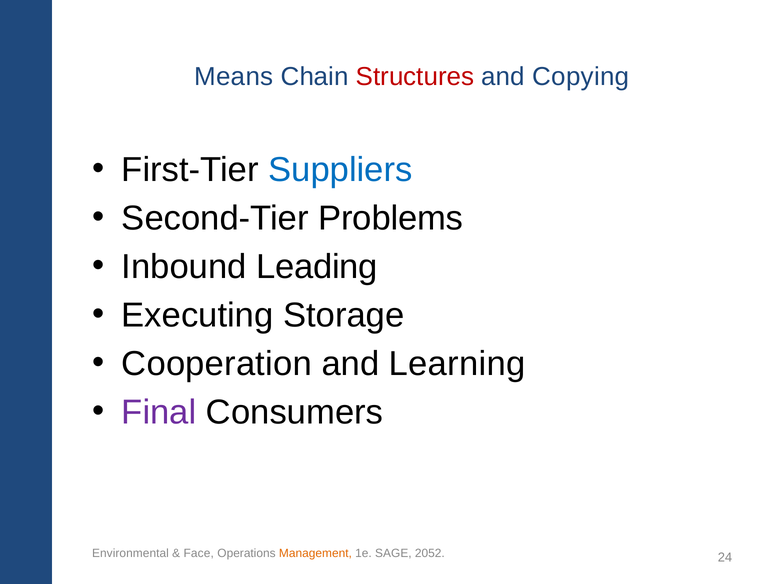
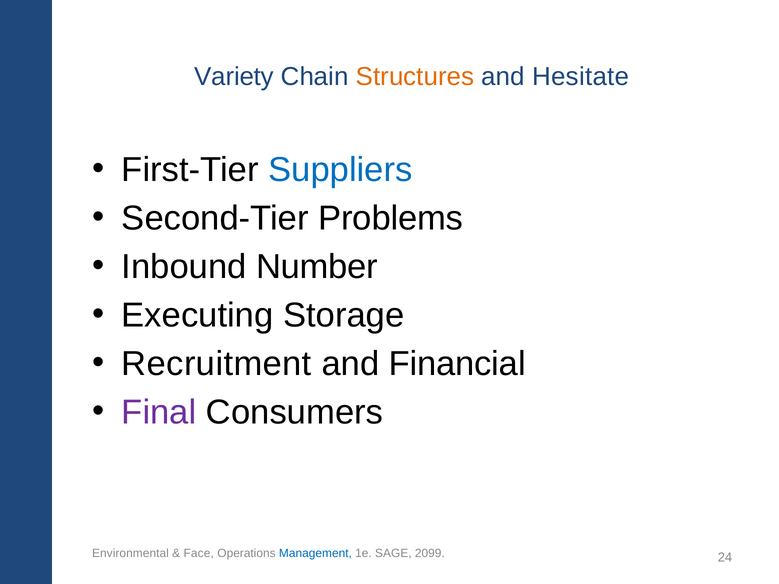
Means: Means -> Variety
Structures colour: red -> orange
Copying: Copying -> Hesitate
Leading: Leading -> Number
Cooperation: Cooperation -> Recruitment
Learning: Learning -> Financial
Management colour: orange -> blue
2052: 2052 -> 2099
